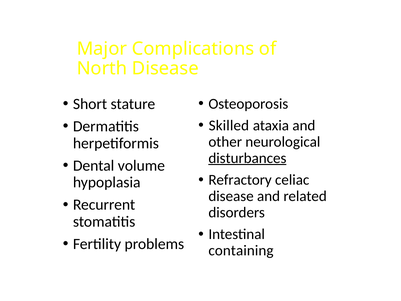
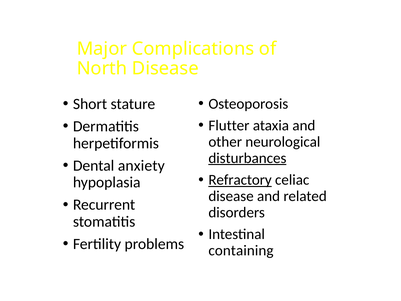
Skilled: Skilled -> Flutter
volume: volume -> anxiety
Refractory underline: none -> present
